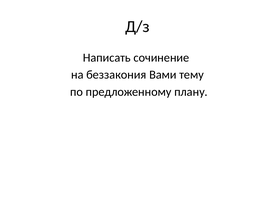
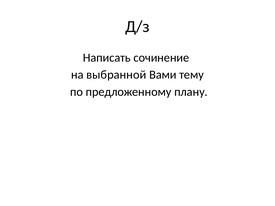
беззакония: беззакония -> выбранной
